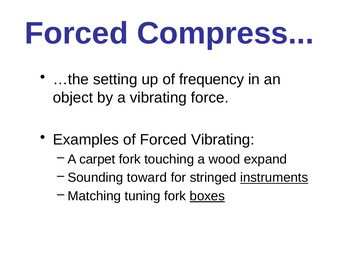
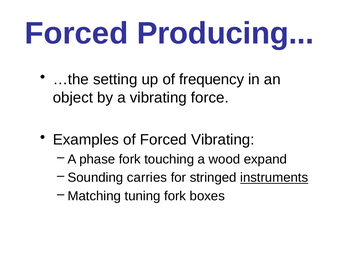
Compress: Compress -> Producing
carpet: carpet -> phase
toward: toward -> carries
boxes underline: present -> none
